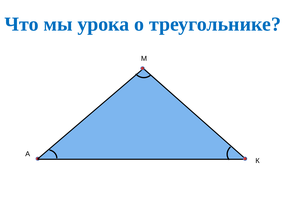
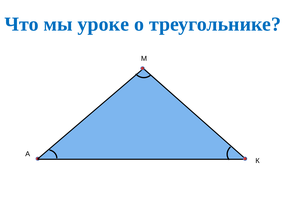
урока: урока -> уроке
